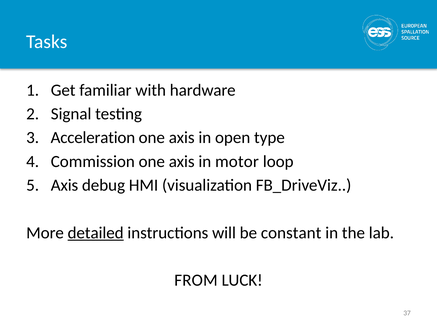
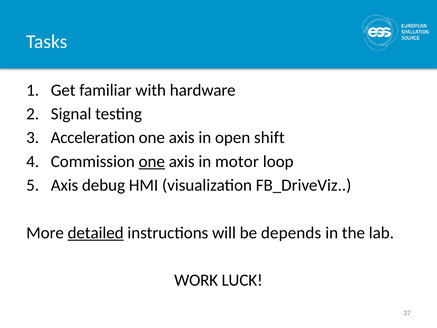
type: type -> shift
one at (152, 161) underline: none -> present
constant: constant -> depends
FROM: FROM -> WORK
